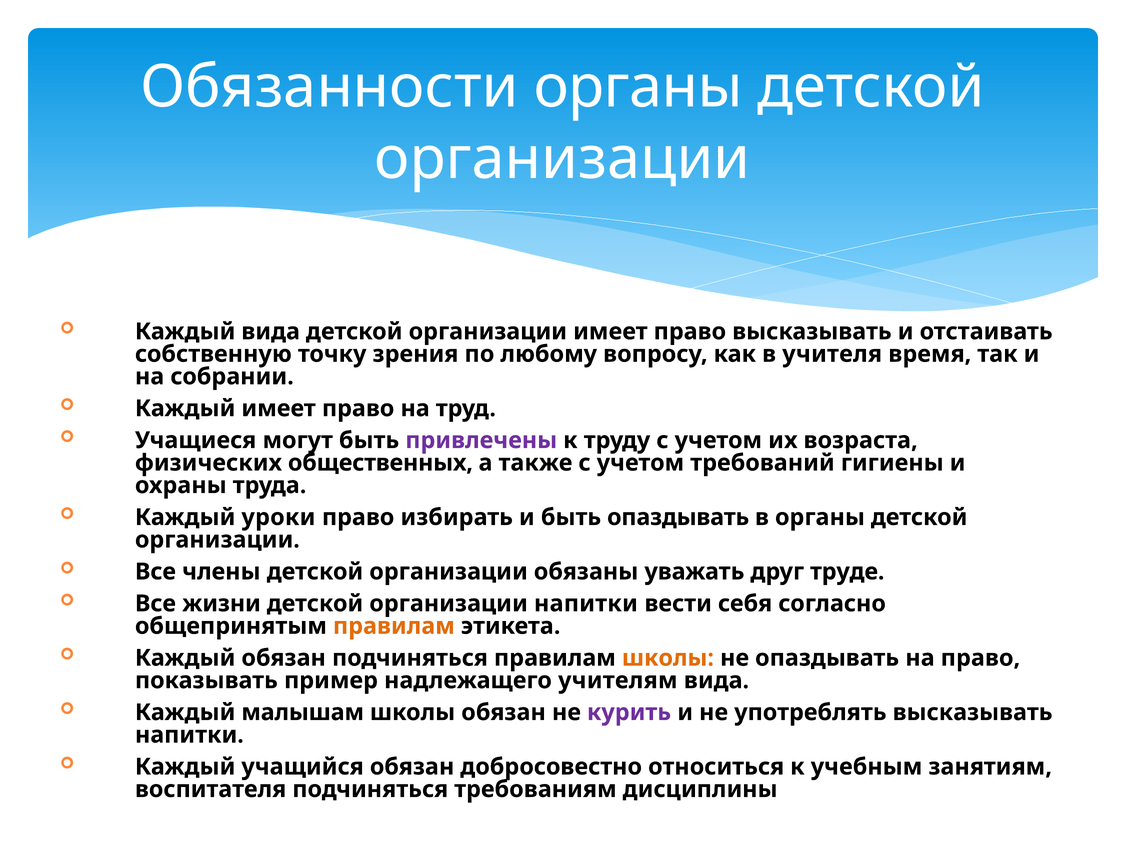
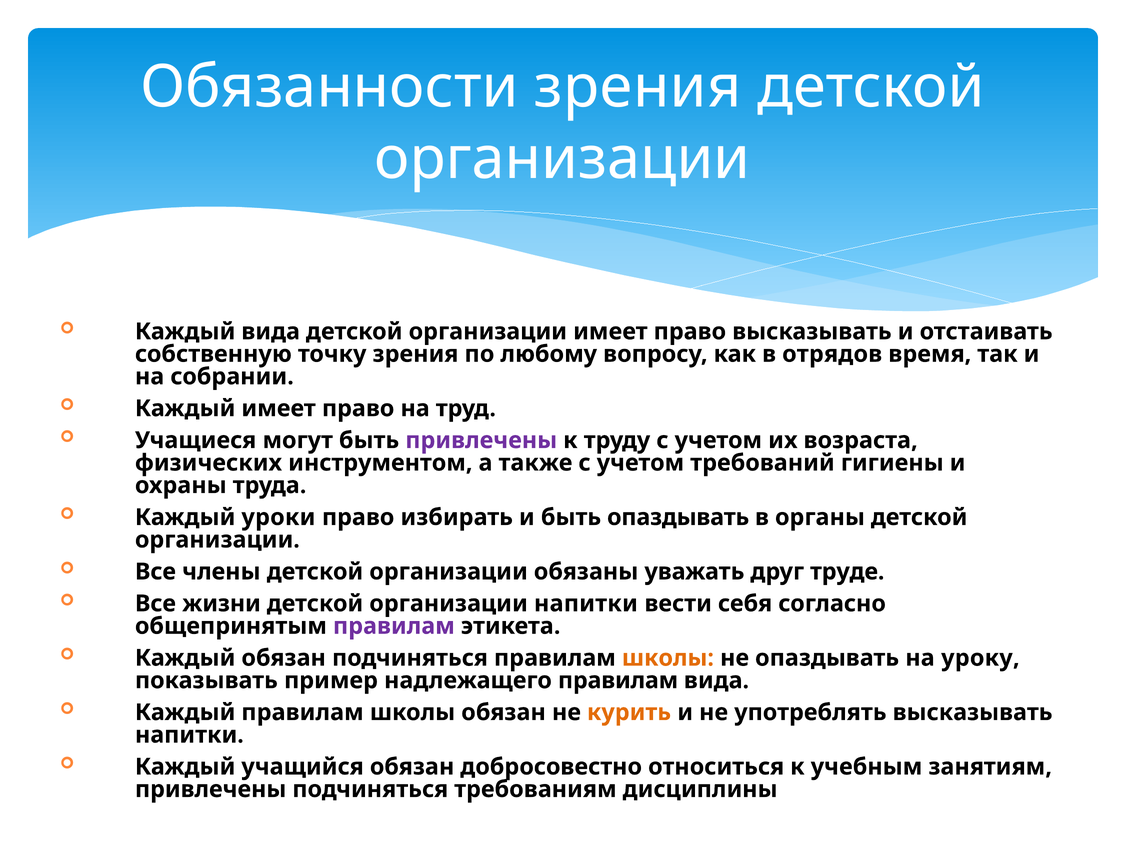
Обязанности органы: органы -> зрения
учителя: учителя -> отрядов
общественных: общественных -> инструментом
правилам at (394, 626) colour: orange -> purple
на право: право -> уроку
надлежащего учителям: учителям -> правилам
Каждый малышам: малышам -> правилам
курить colour: purple -> orange
воспитателя at (211, 789): воспитателя -> привлечены
